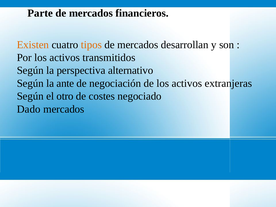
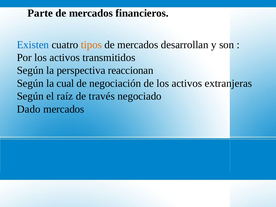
Existen colour: orange -> blue
alternativo: alternativo -> reaccionan
ante: ante -> cual
otro: otro -> raíz
costes: costes -> través
